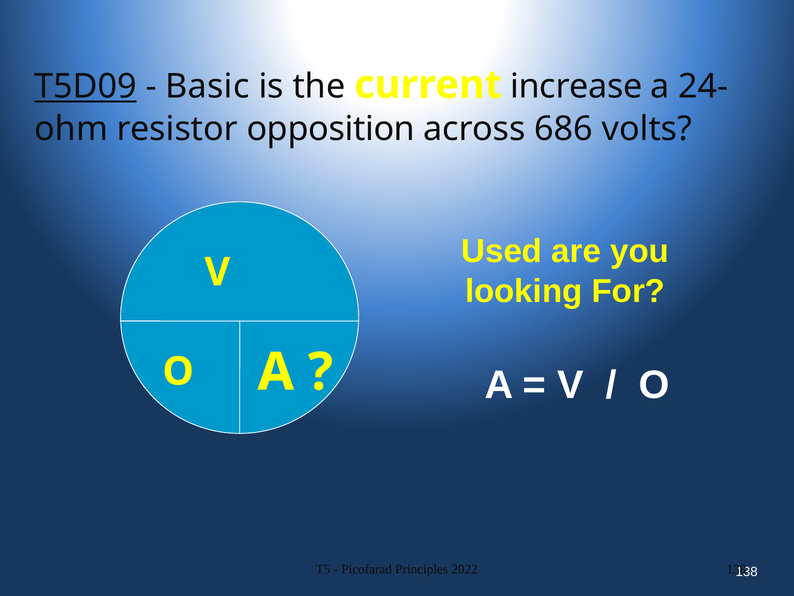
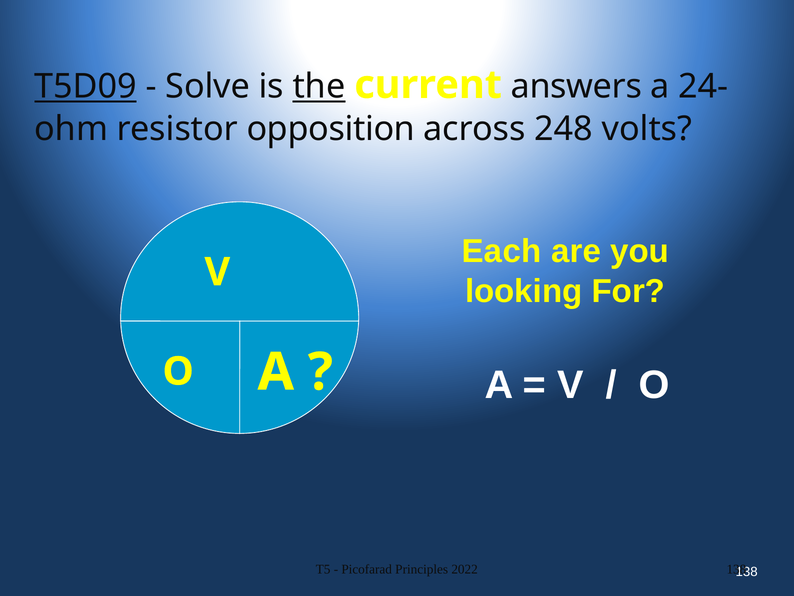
Basic: Basic -> Solve
the underline: none -> present
increase: increase -> answers
686: 686 -> 248
Used: Used -> Each
